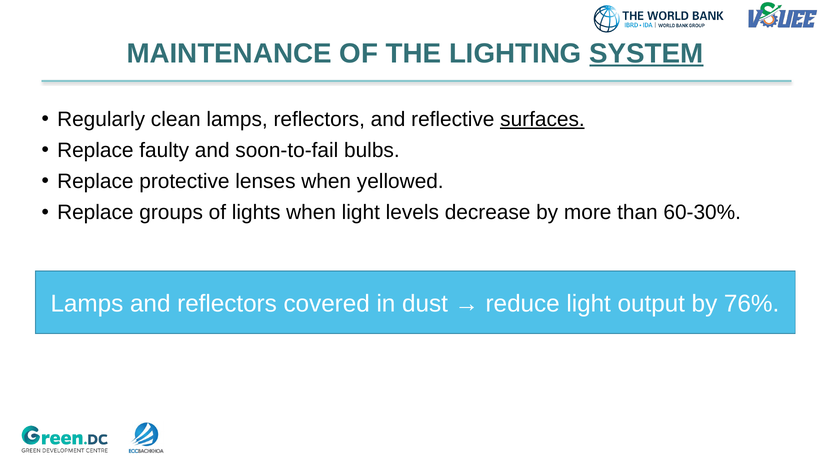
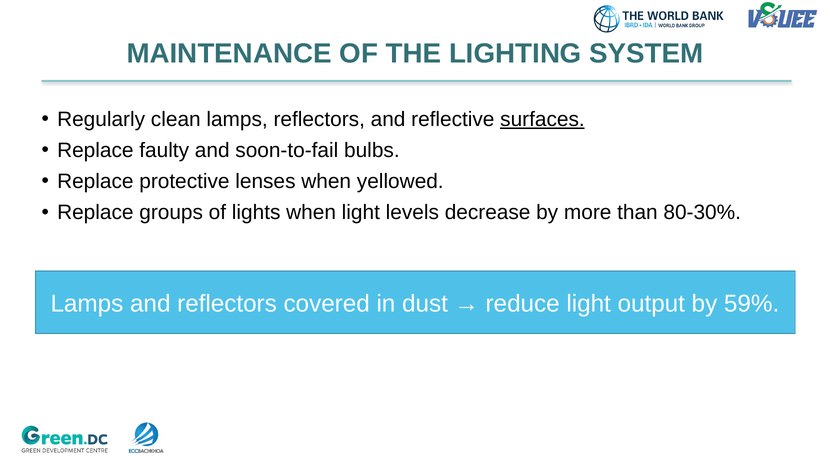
SYSTEM underline: present -> none
60-30%: 60-30% -> 80-30%
76%: 76% -> 59%
